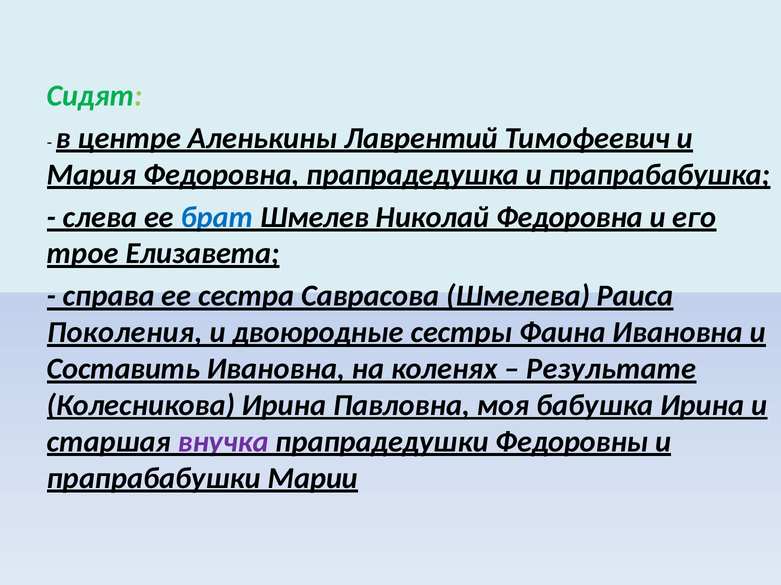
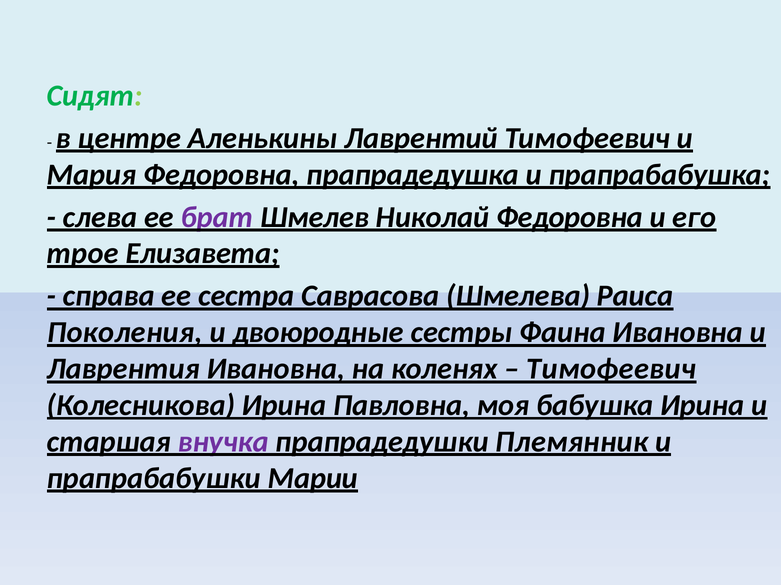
брат colour: blue -> purple
Составить: Составить -> Лаврентия
Результате at (611, 369): Результате -> Тимофеевич
Федоровны: Федоровны -> Племянник
